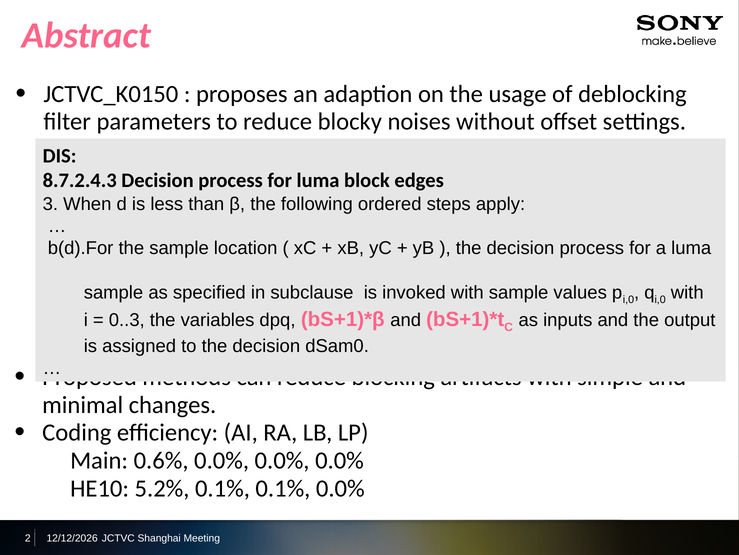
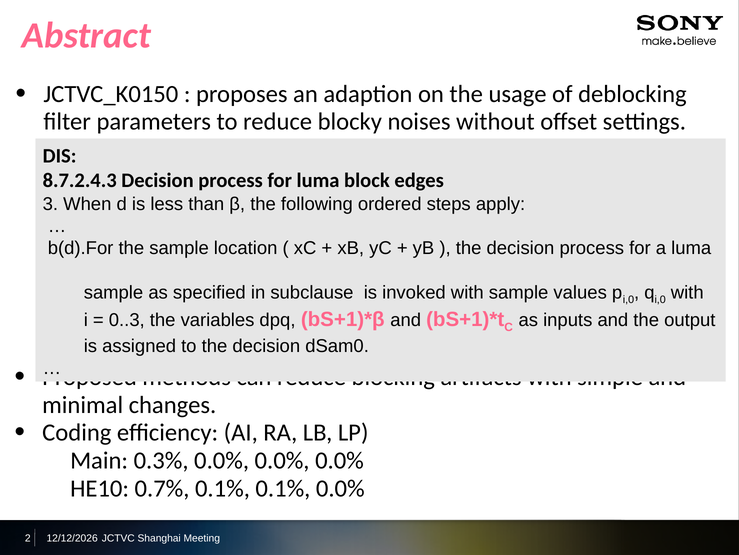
0.6%: 0.6% -> 0.3%
5.2%: 5.2% -> 0.7%
